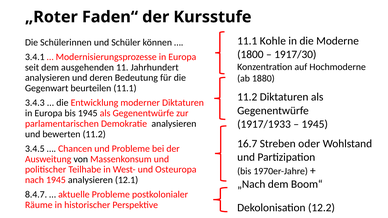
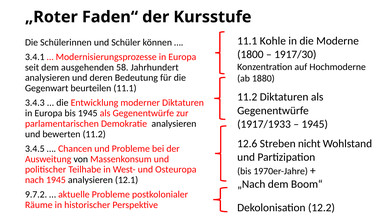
11: 11 -> 58
16.7: 16.7 -> 12.6
oder: oder -> nicht
8.4.7: 8.4.7 -> 9.7.2
